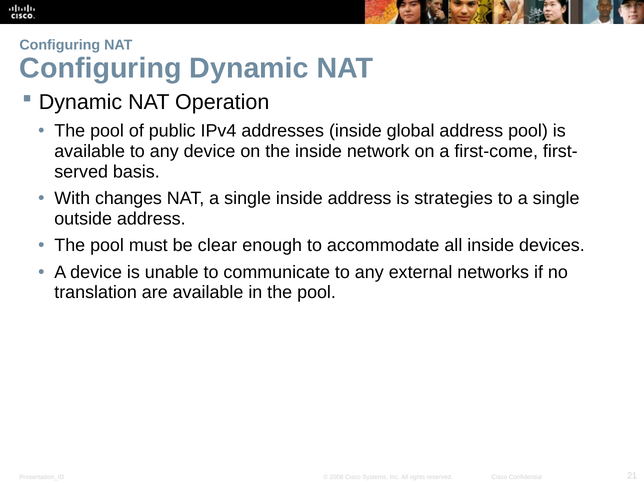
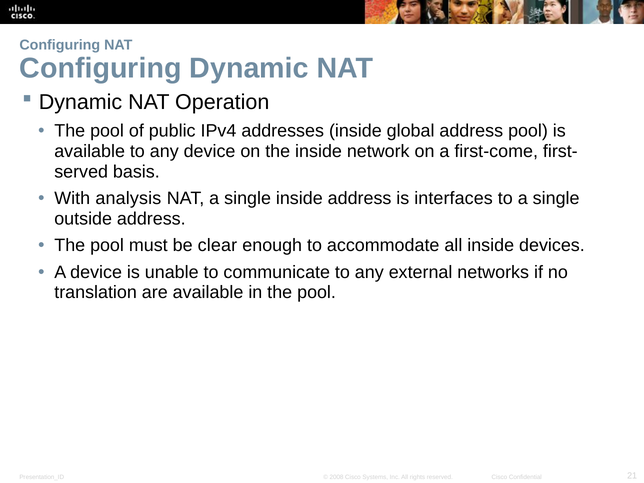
changes: changes -> analysis
strategies: strategies -> interfaces
